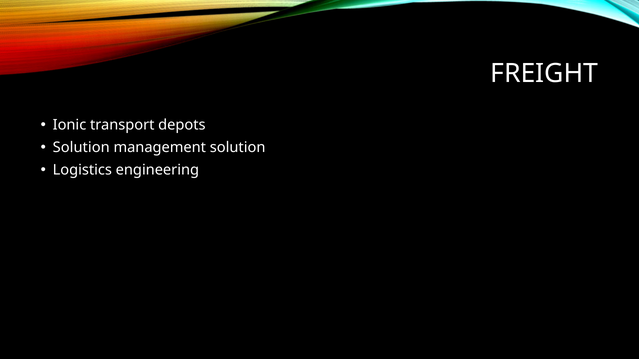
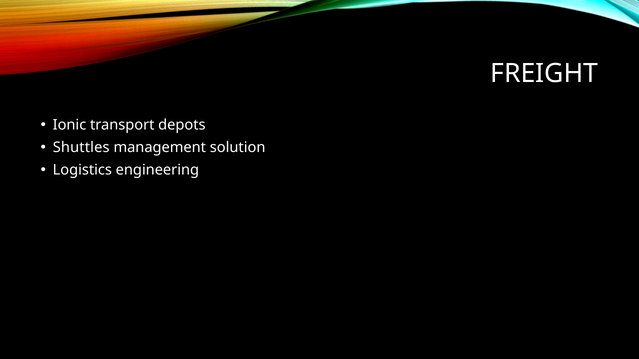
Solution at (81, 148): Solution -> Shuttles
